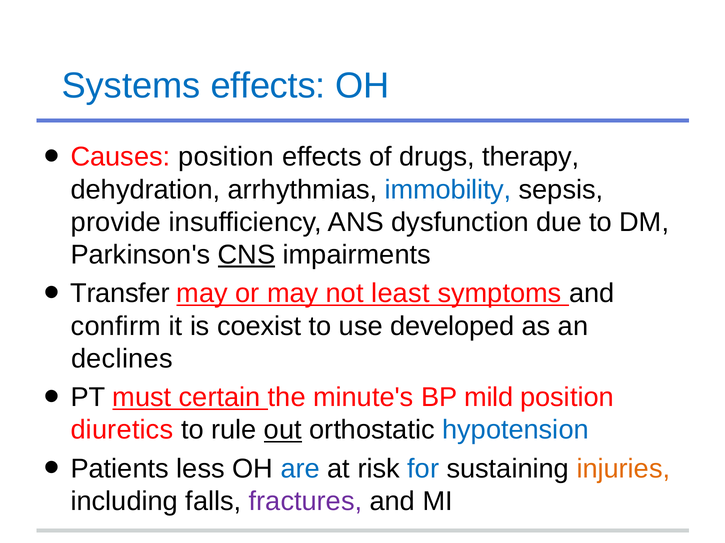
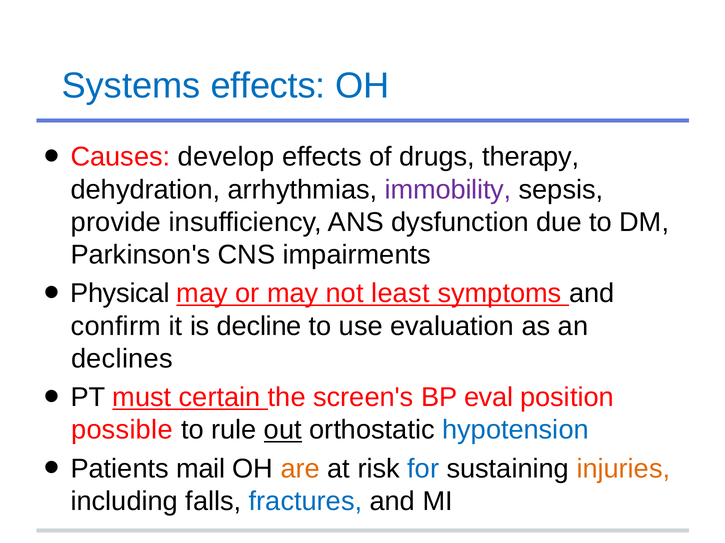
Causes position: position -> develop
immobility colour: blue -> purple
CNS underline: present -> none
Transfer: Transfer -> Physical
coexist: coexist -> decline
developed: developed -> evaluation
minute's: minute's -> screen's
mild: mild -> eval
diuretics: diuretics -> possible
less: less -> mail
are colour: blue -> orange
fractures colour: purple -> blue
